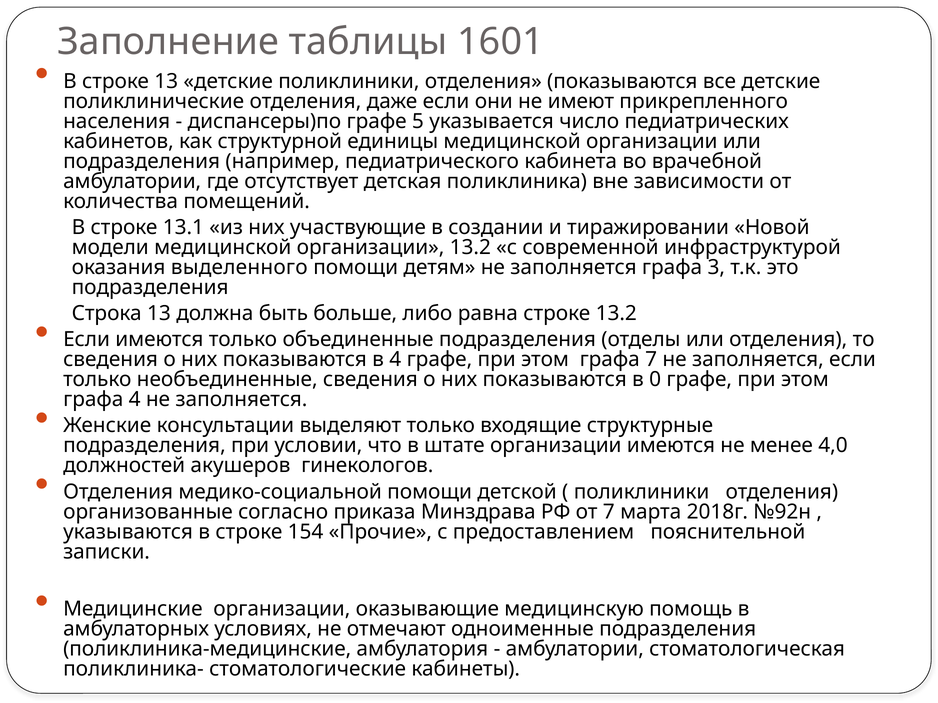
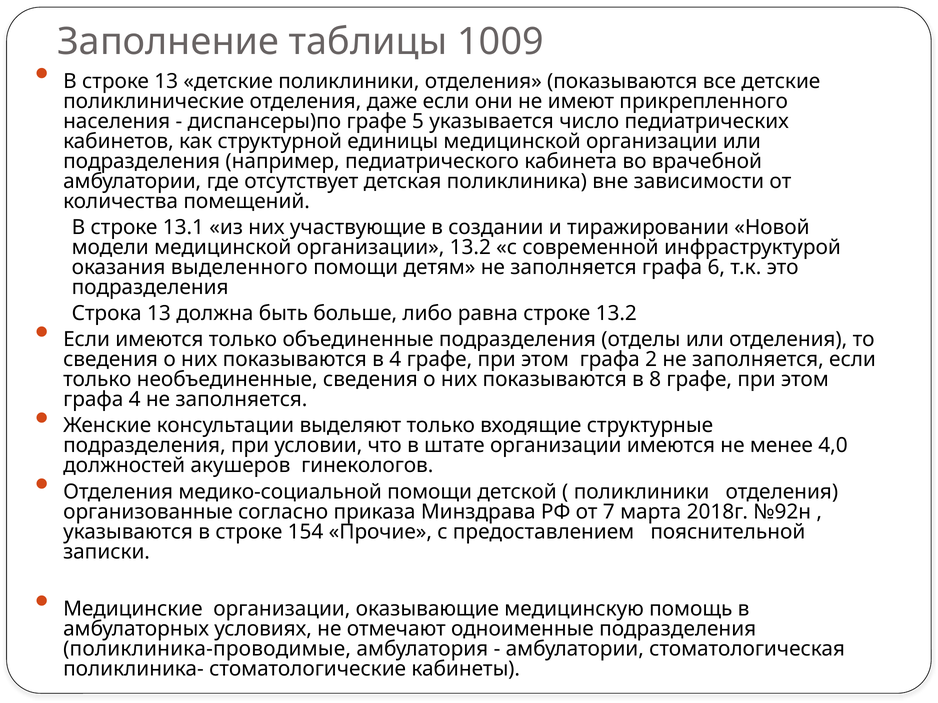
1601: 1601 -> 1009
3: 3 -> 6
графа 7: 7 -> 2
0: 0 -> 8
поликлиника-медицинские: поликлиника-медицинские -> поликлиника-проводимые
